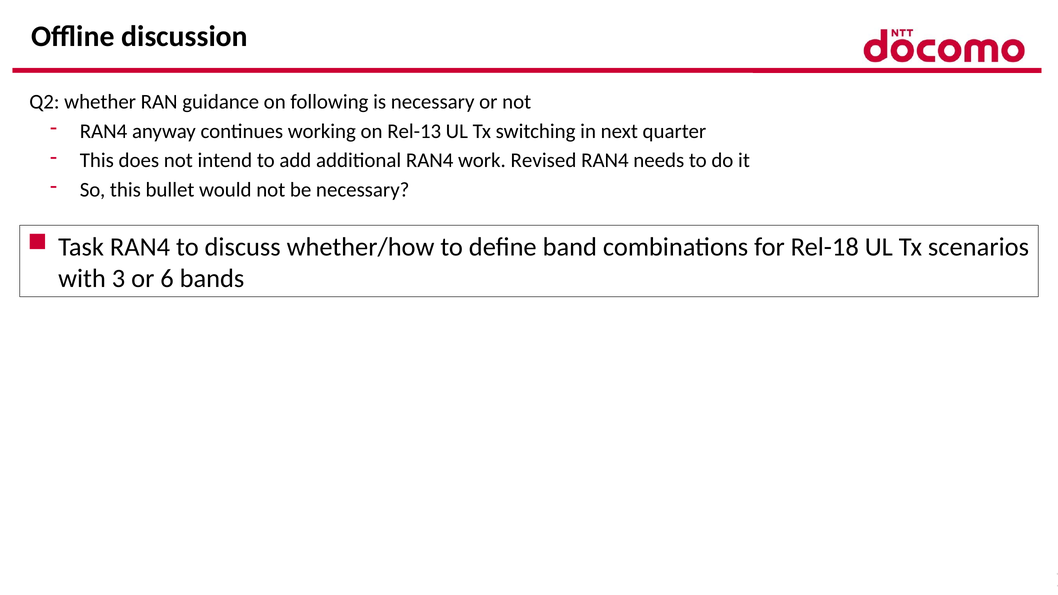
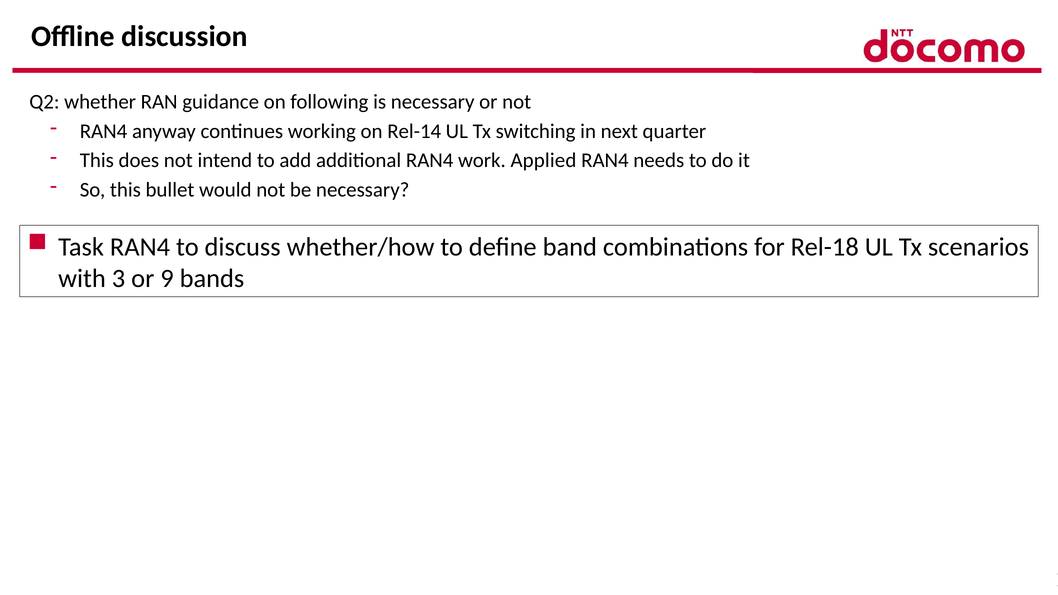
Rel-13: Rel-13 -> Rel-14
Revised: Revised -> Applied
6: 6 -> 9
